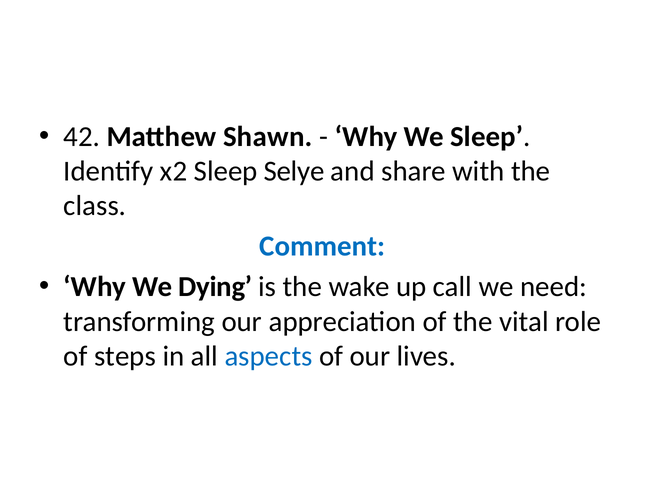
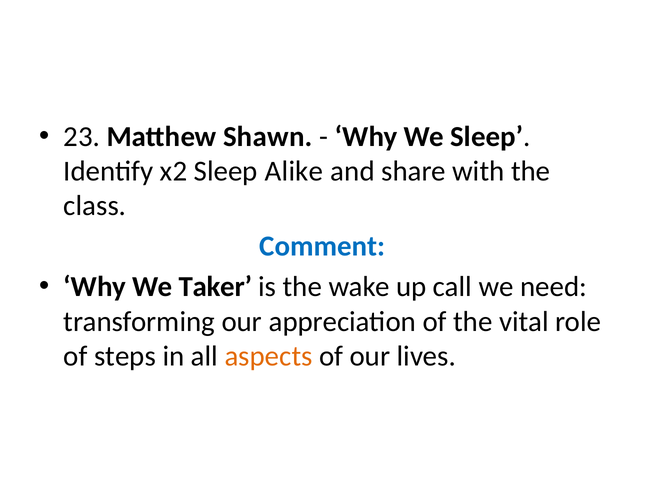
42: 42 -> 23
Selye: Selye -> Alike
Dying: Dying -> Taker
aspects colour: blue -> orange
